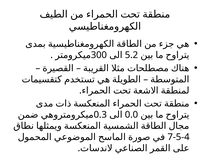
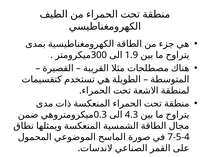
5.2: 5.2 -> 1.9
0.0: 0.0 -> 4.3
